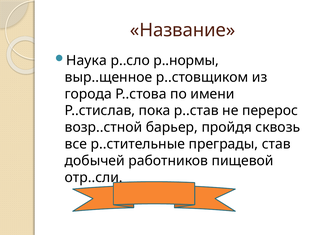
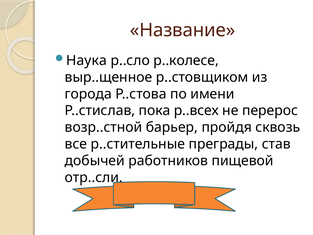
р..нормы: р..нормы -> р..колесе
р..став: р..став -> р..всех
